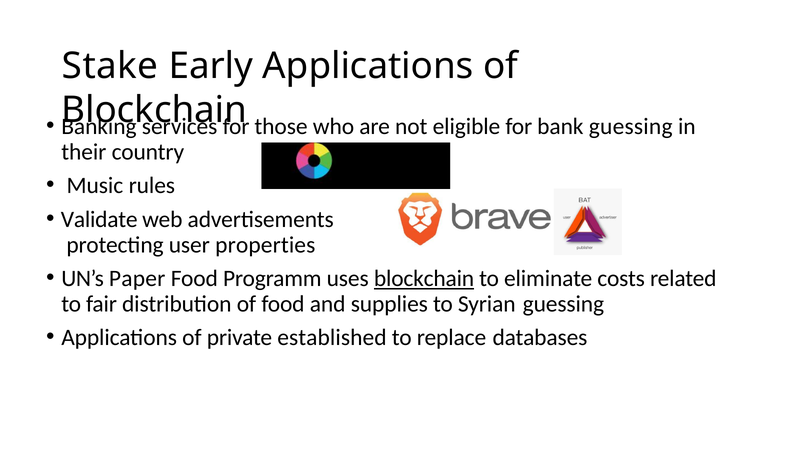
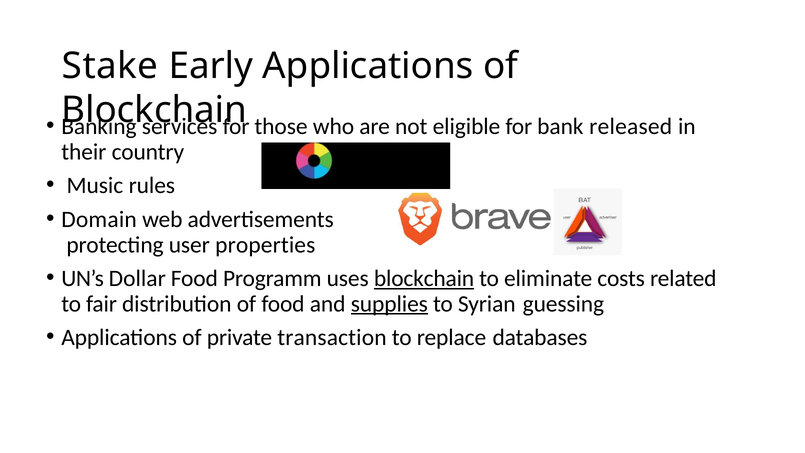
bank guessing: guessing -> released
Validate: Validate -> Domain
Paper: Paper -> Dollar
supplies underline: none -> present
established: established -> transaction
